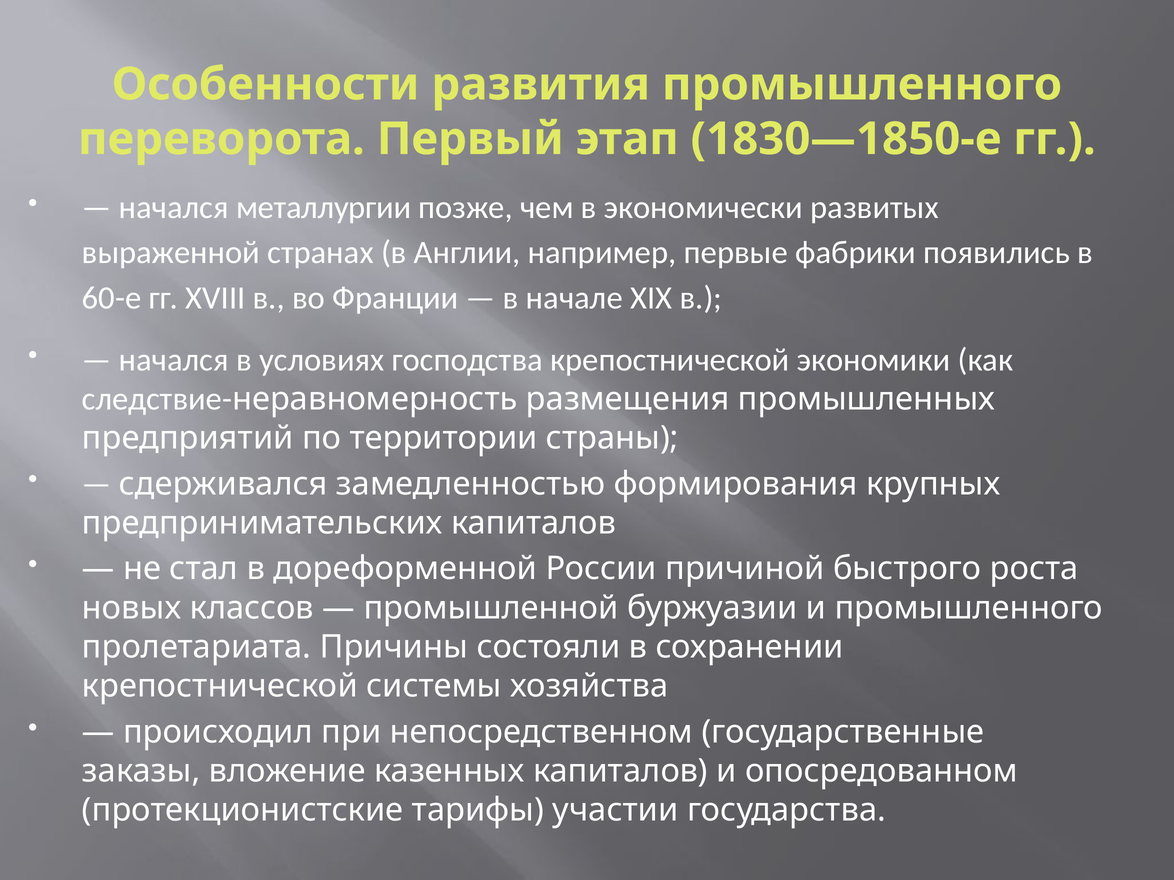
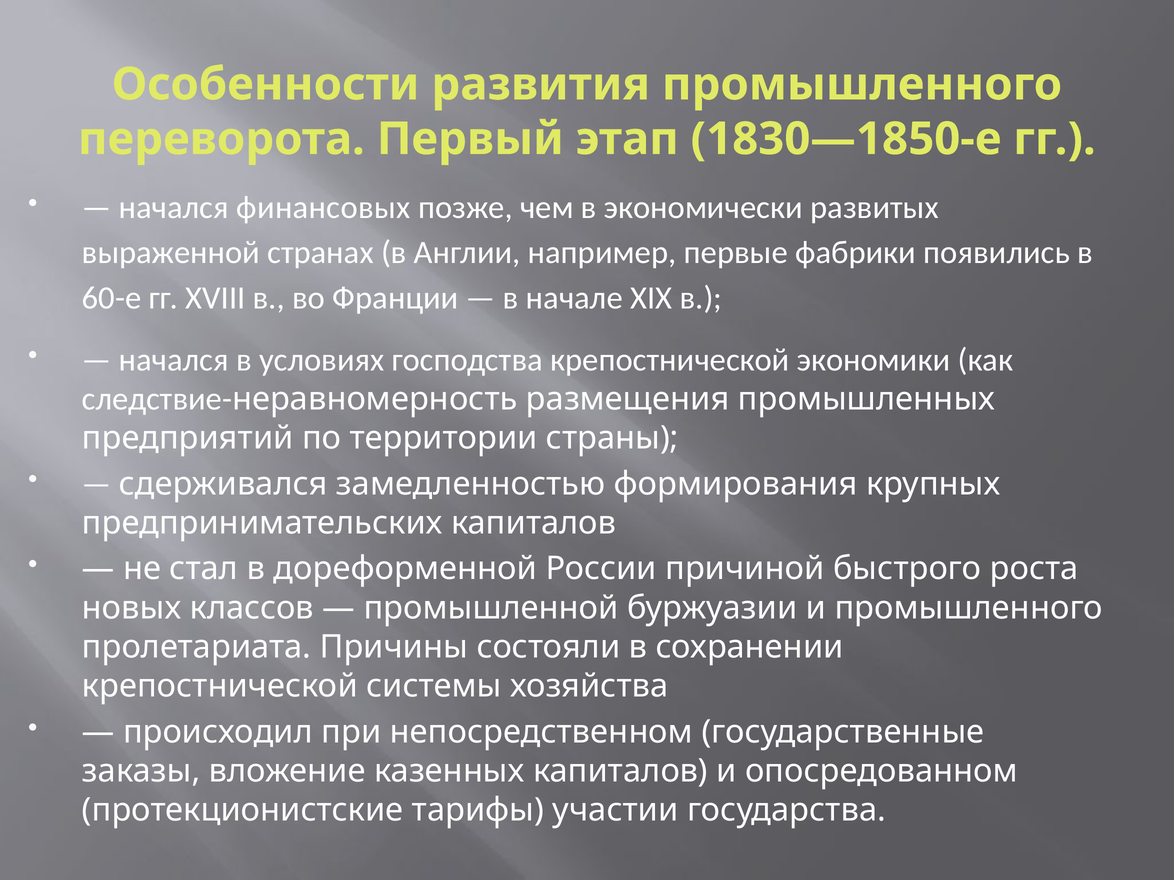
металлургии: металлургии -> финансовых
